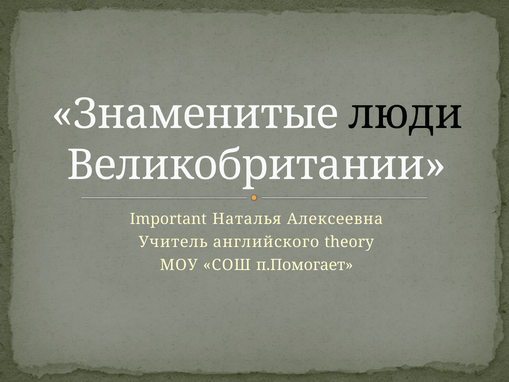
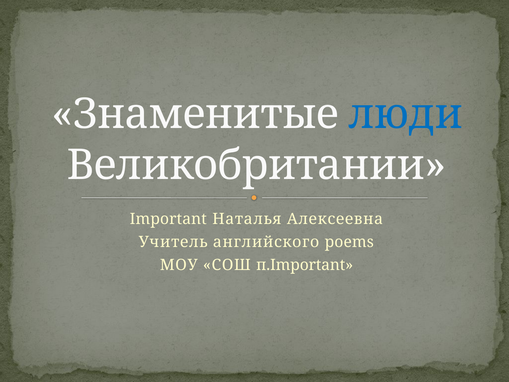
люди colour: black -> blue
theory: theory -> poems
п.Помогает: п.Помогает -> п.Important
